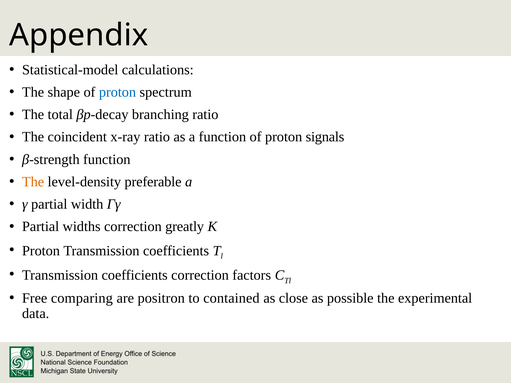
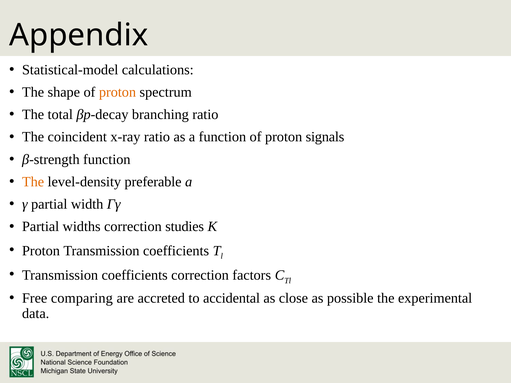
proton at (117, 92) colour: blue -> orange
greatly: greatly -> studies
positron: positron -> accreted
contained: contained -> accidental
